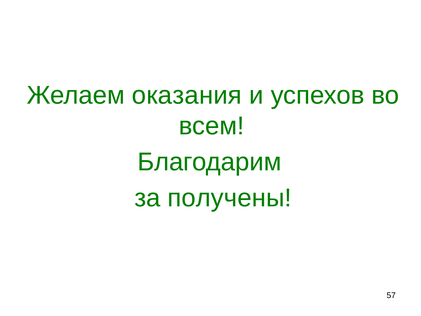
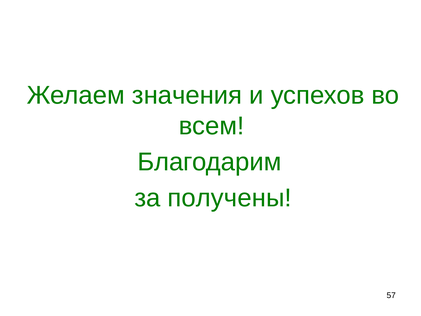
оказания: оказания -> значения
